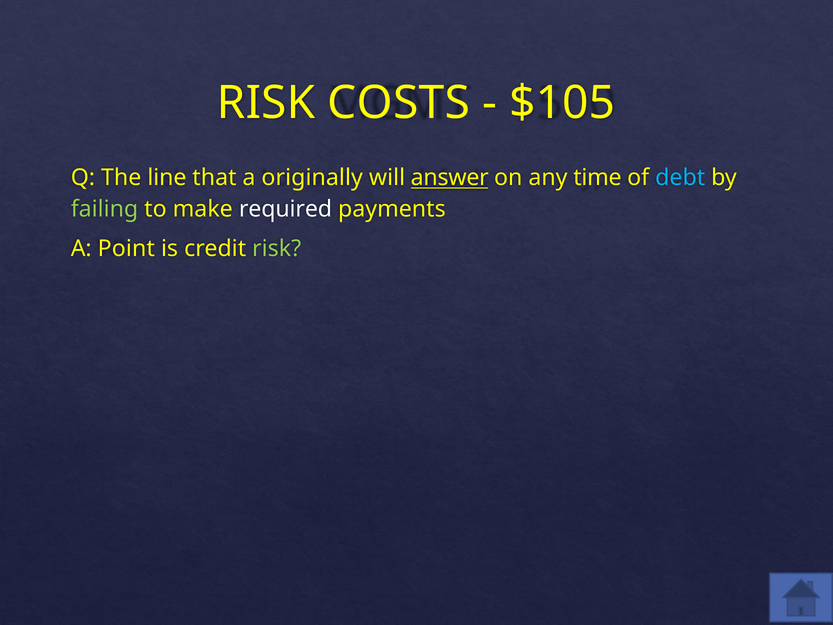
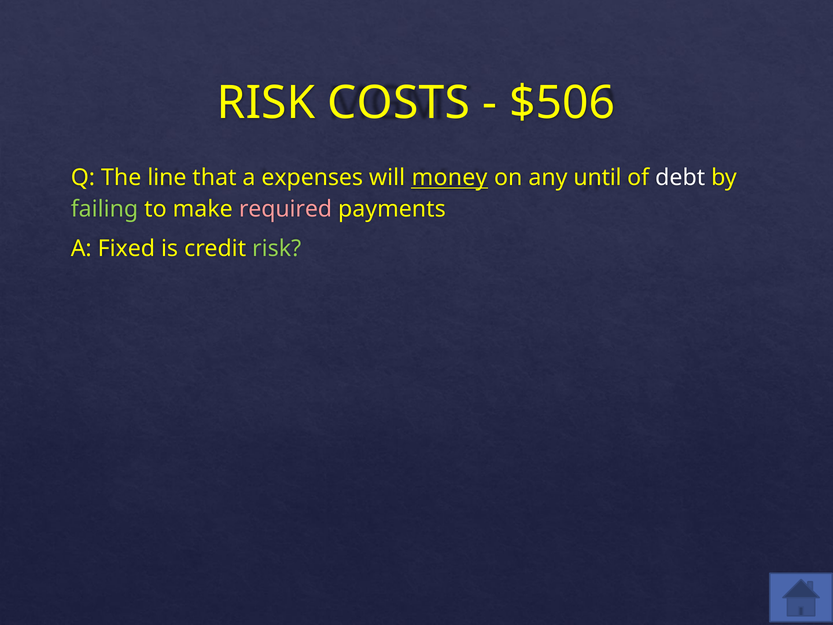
$105: $105 -> $506
originally: originally -> expenses
answer: answer -> money
time: time -> until
debt colour: light blue -> white
required colour: white -> pink
Point: Point -> Fixed
